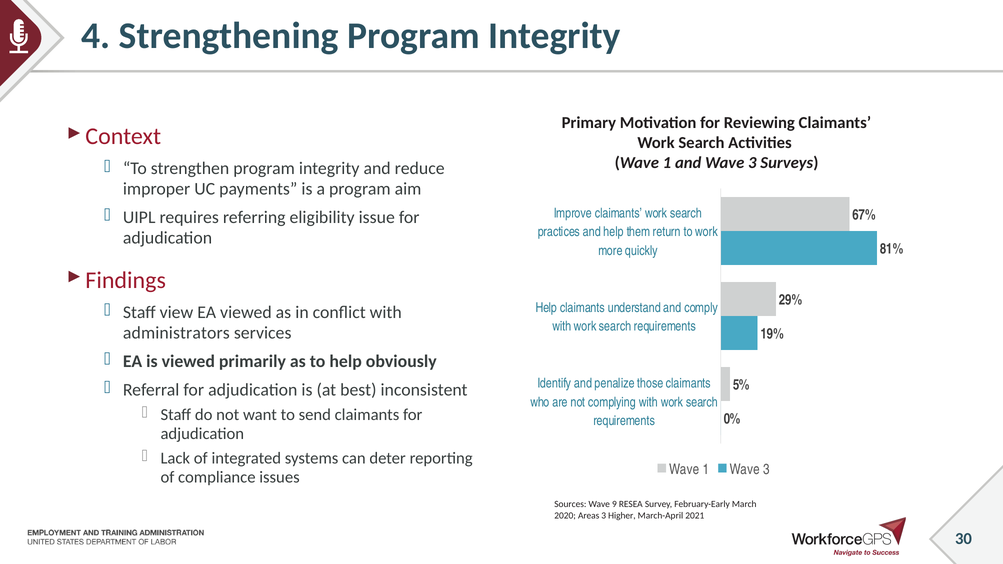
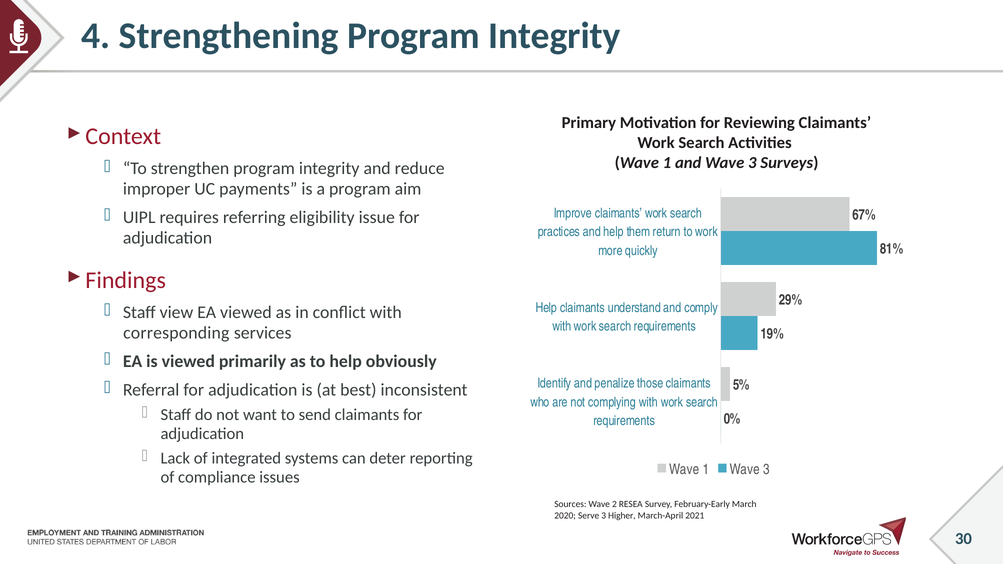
administrators: administrators -> corresponding
9: 9 -> 2
Areas: Areas -> Serve
